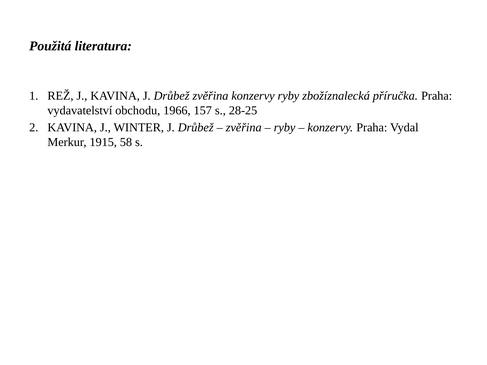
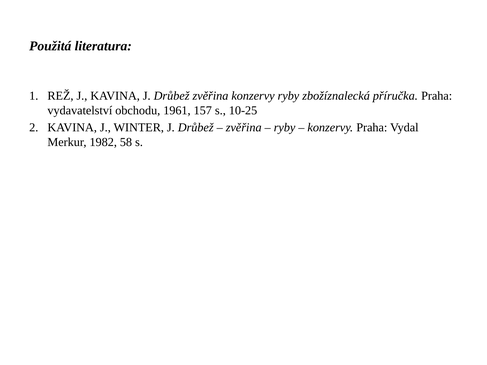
1966: 1966 -> 1961
28-25: 28-25 -> 10-25
1915: 1915 -> 1982
